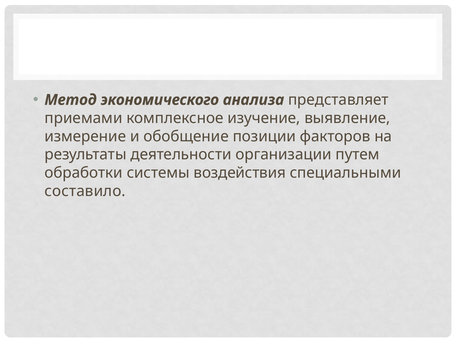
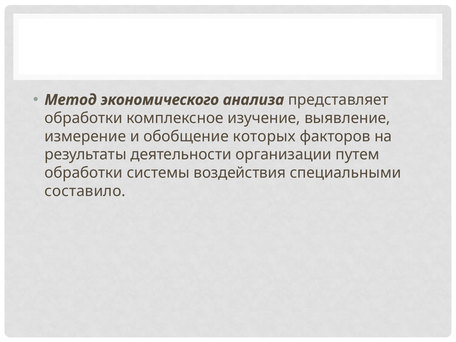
приемами at (83, 118): приемами -> обработки
позиции: позиции -> которых
